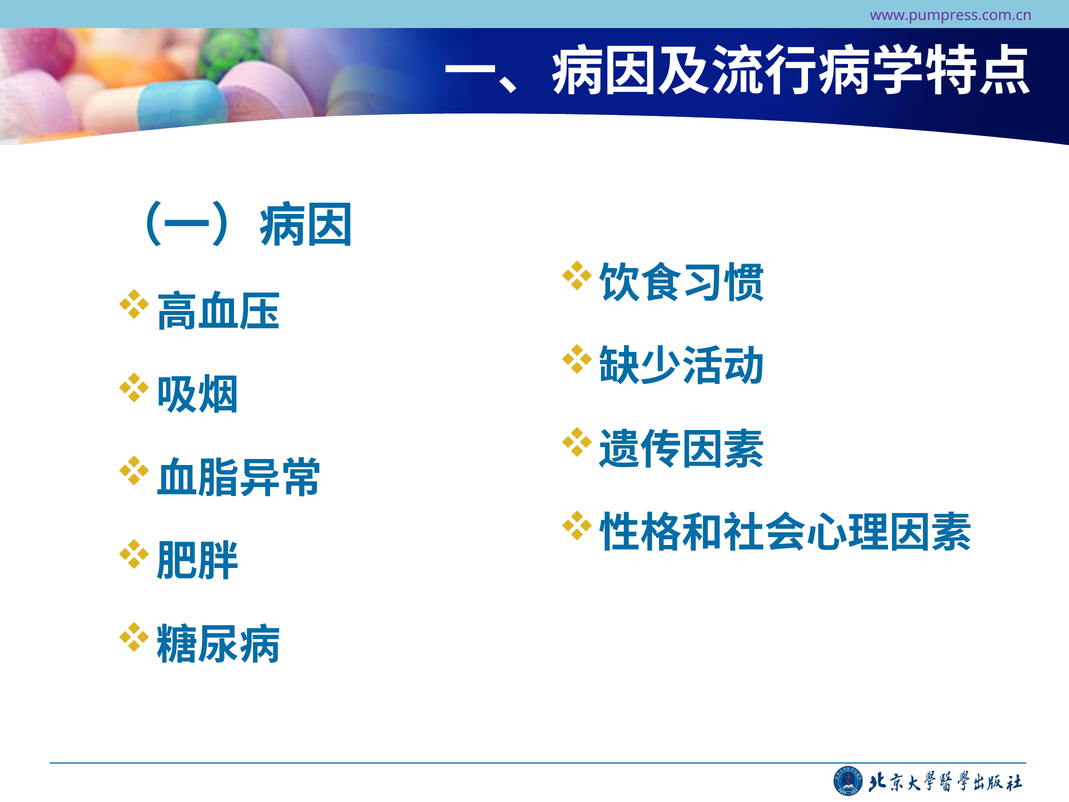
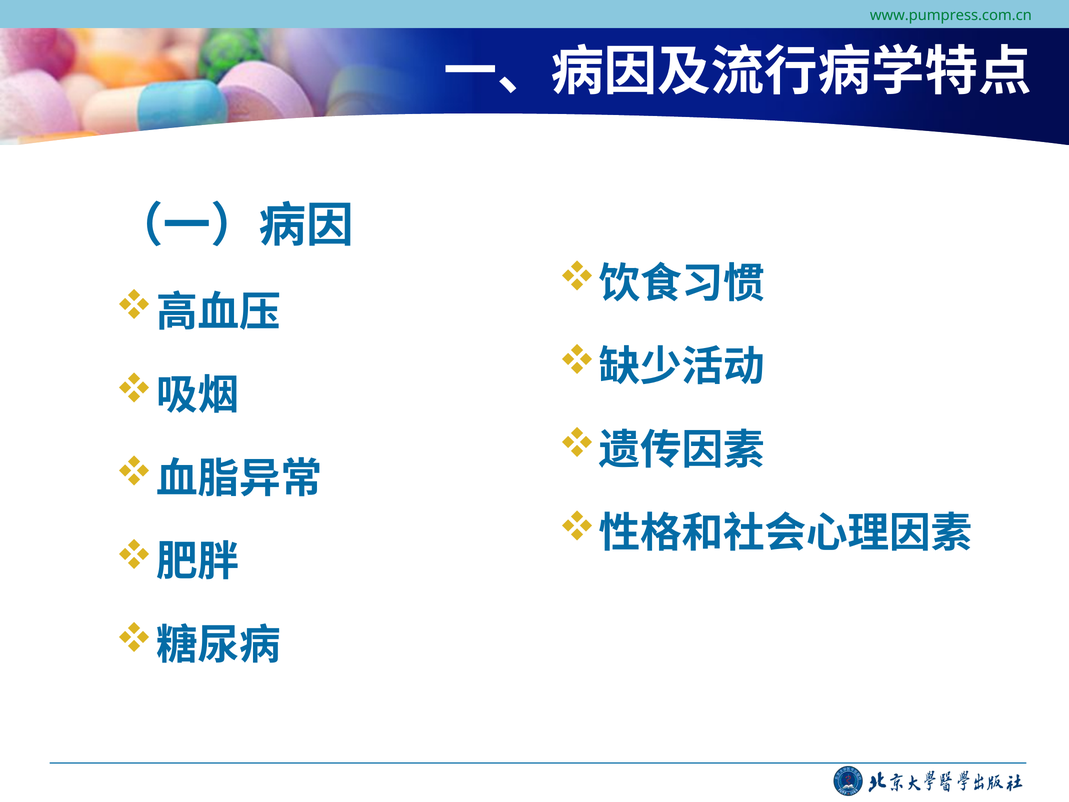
www.pumpress.com.cn colour: purple -> green
